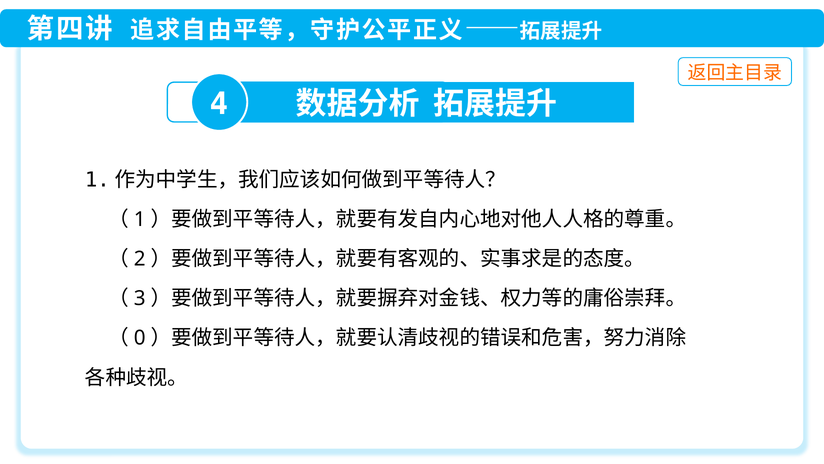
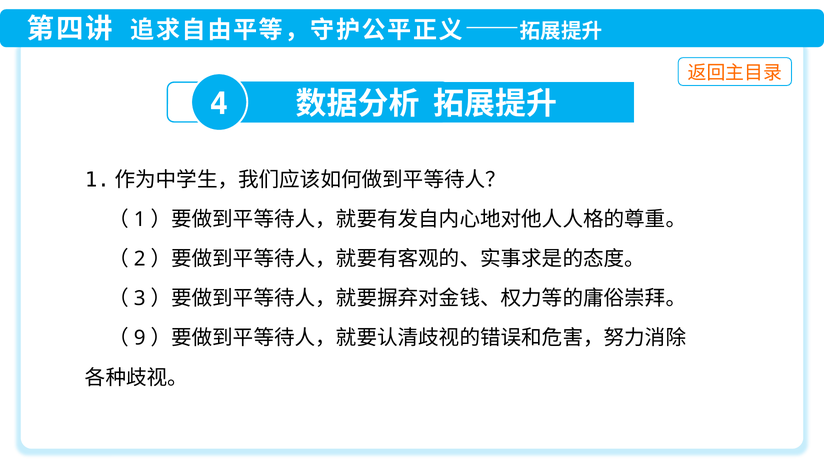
0: 0 -> 9
